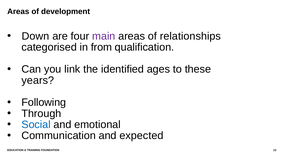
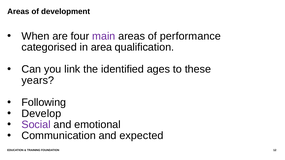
Down: Down -> When
relationships: relationships -> performance
from: from -> area
Through: Through -> Develop
Social colour: blue -> purple
